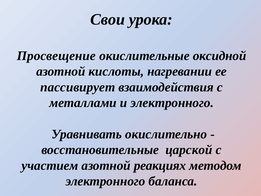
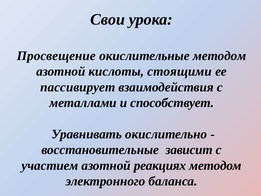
окислительные оксидной: оксидной -> методом
нагревании: нагревании -> стоящими
и электронного: электронного -> способствует
царской: царской -> зависит
